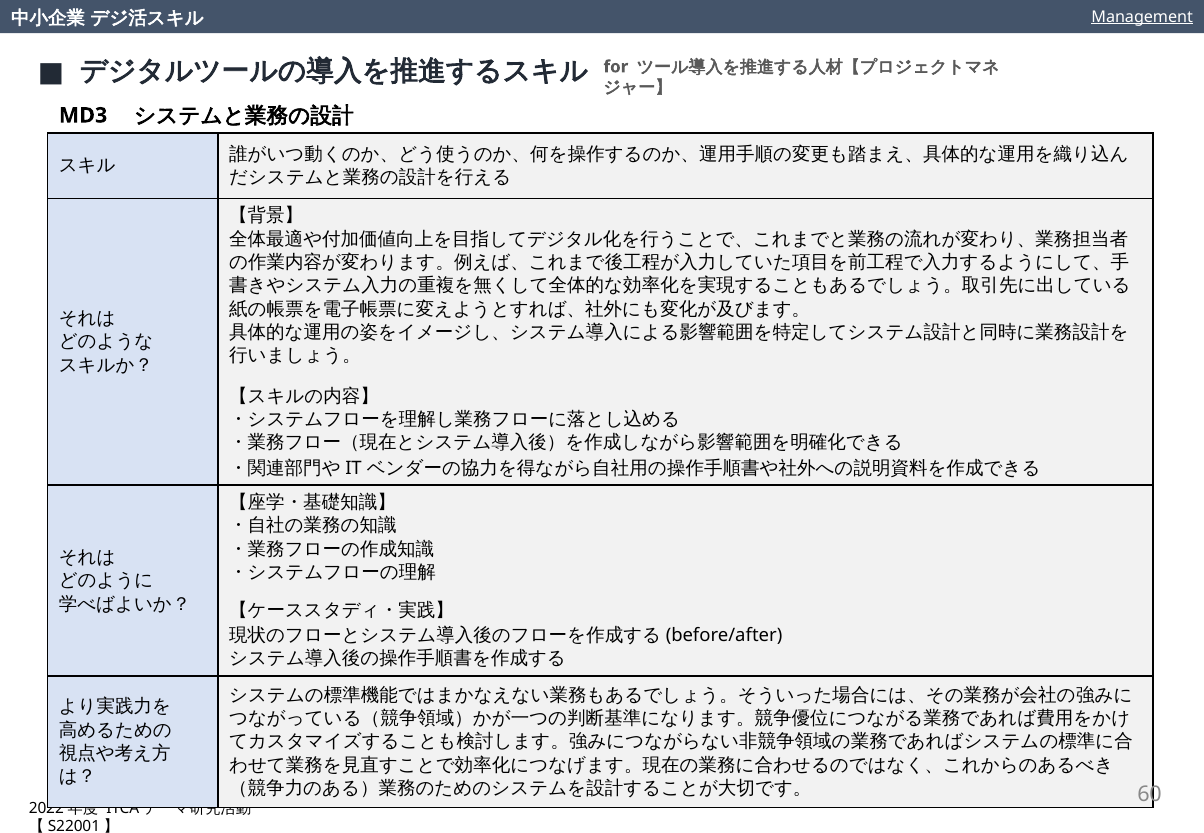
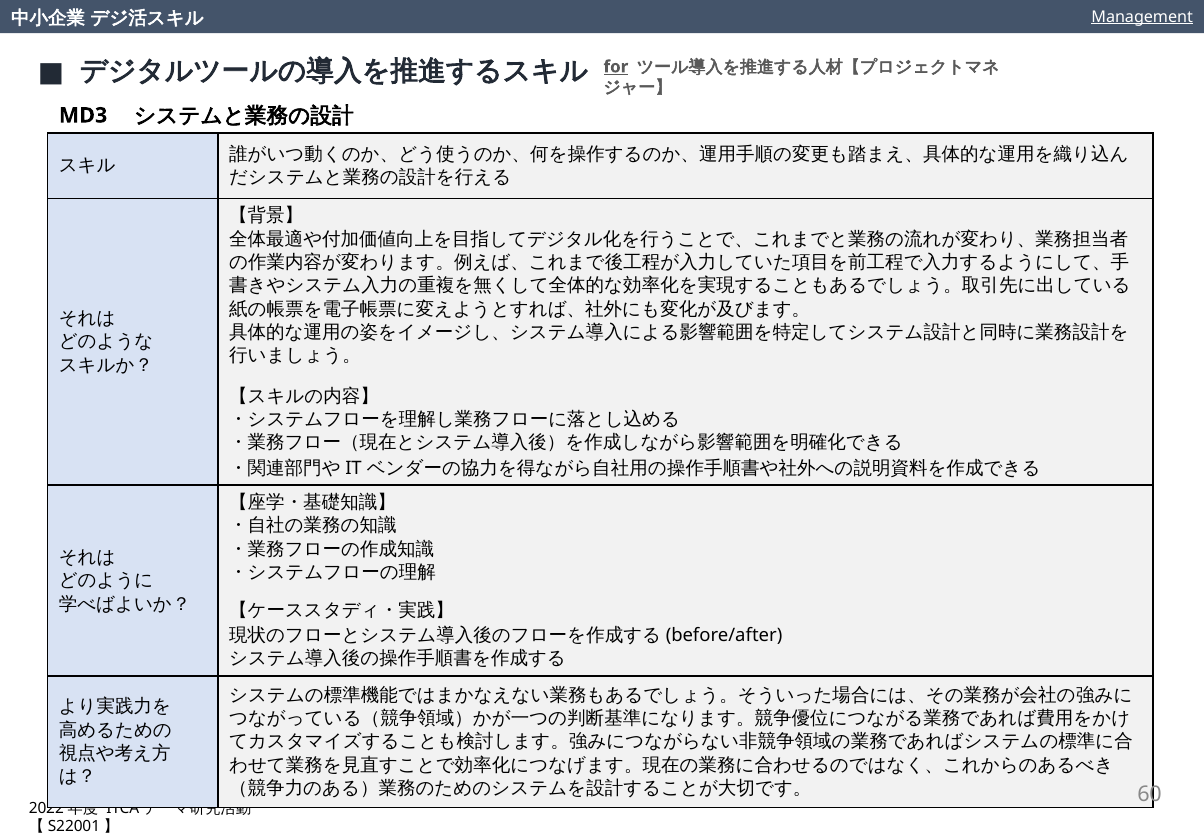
for underline: none -> present
